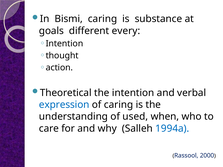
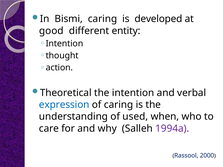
substance: substance -> developed
goals: goals -> good
every: every -> entity
1994a colour: blue -> purple
